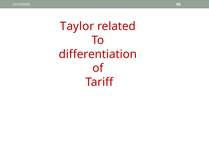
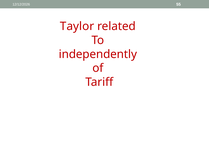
differentiation: differentiation -> independently
